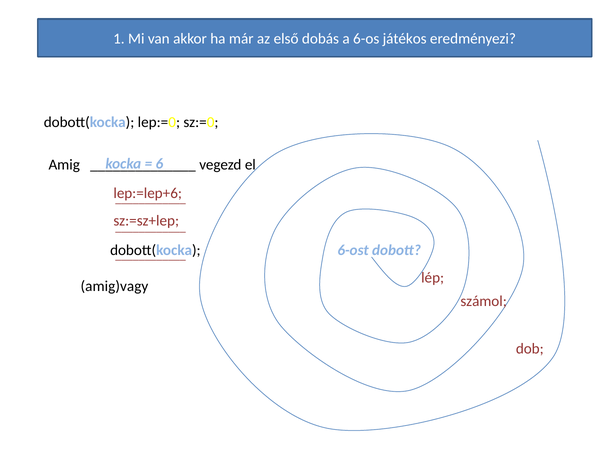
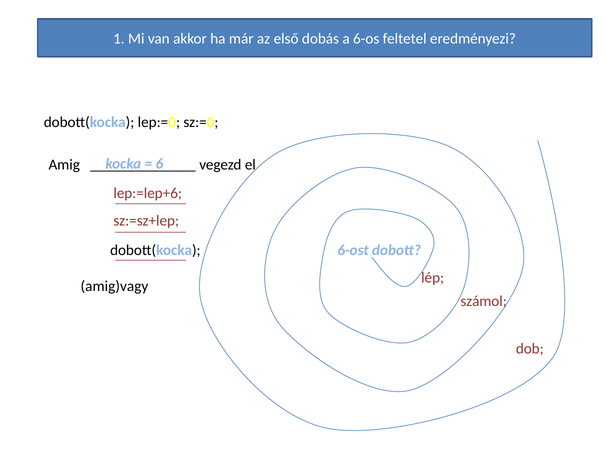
játékos: játékos -> feltetel
